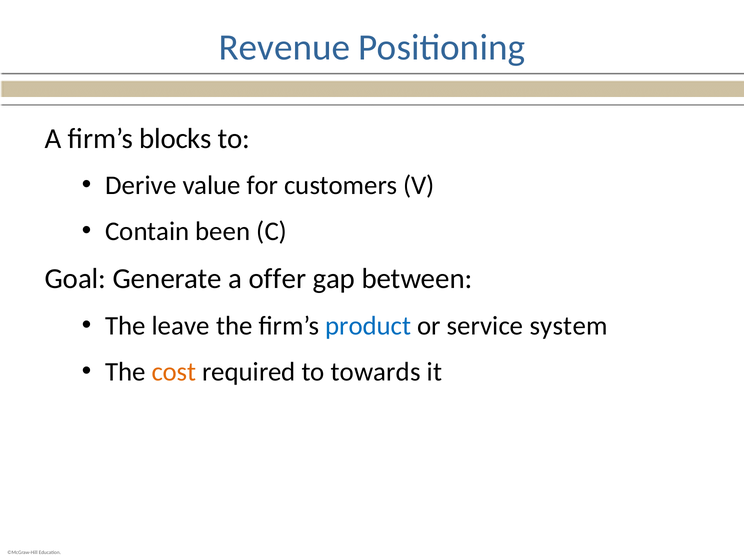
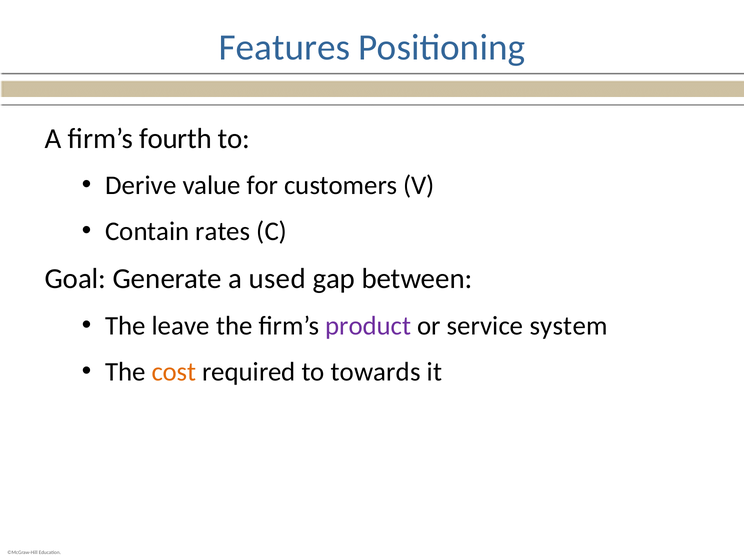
Revenue: Revenue -> Features
blocks: blocks -> fourth
been: been -> rates
offer: offer -> used
product colour: blue -> purple
